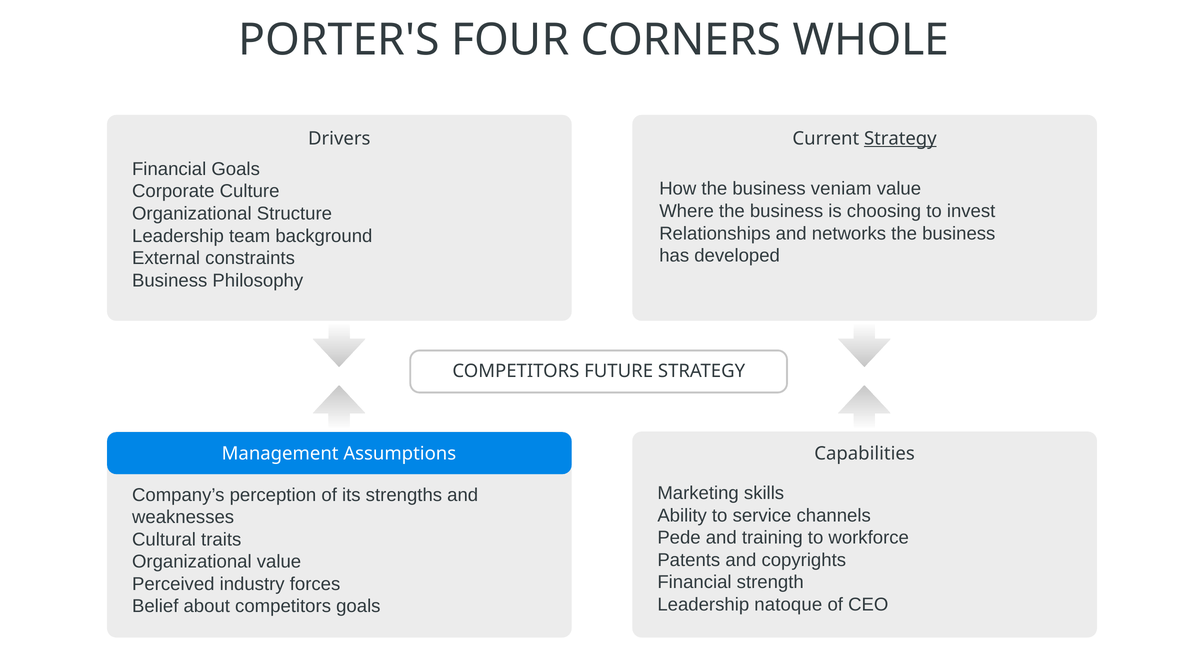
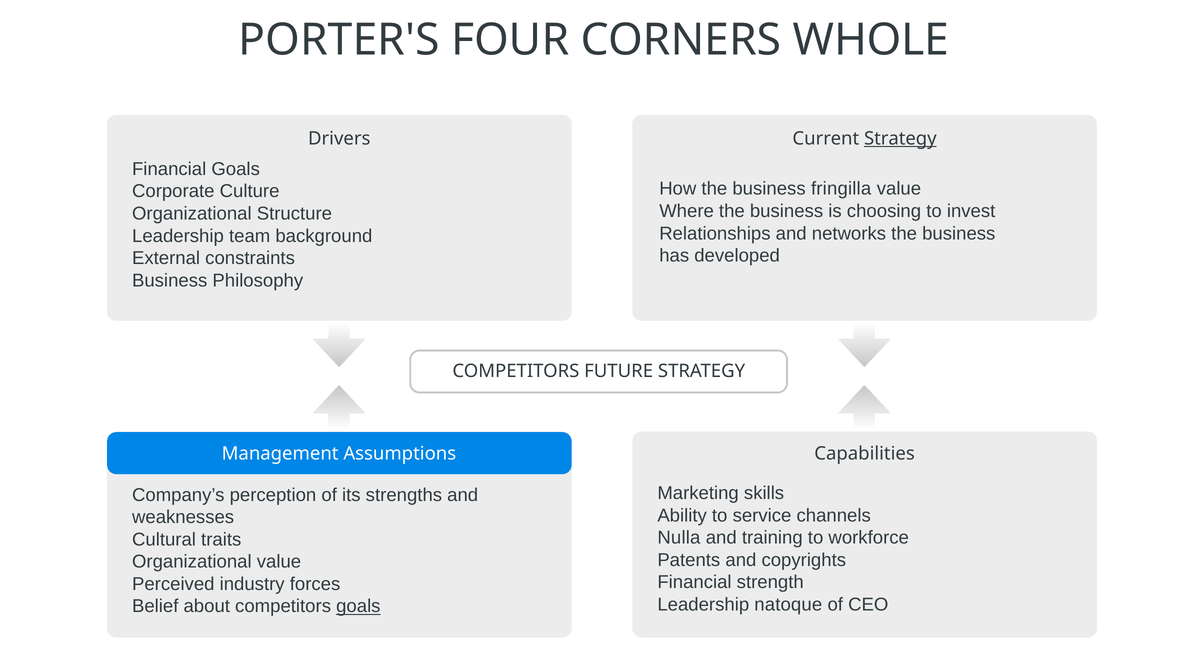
veniam: veniam -> fringilla
Pede: Pede -> Nulla
goals at (358, 607) underline: none -> present
